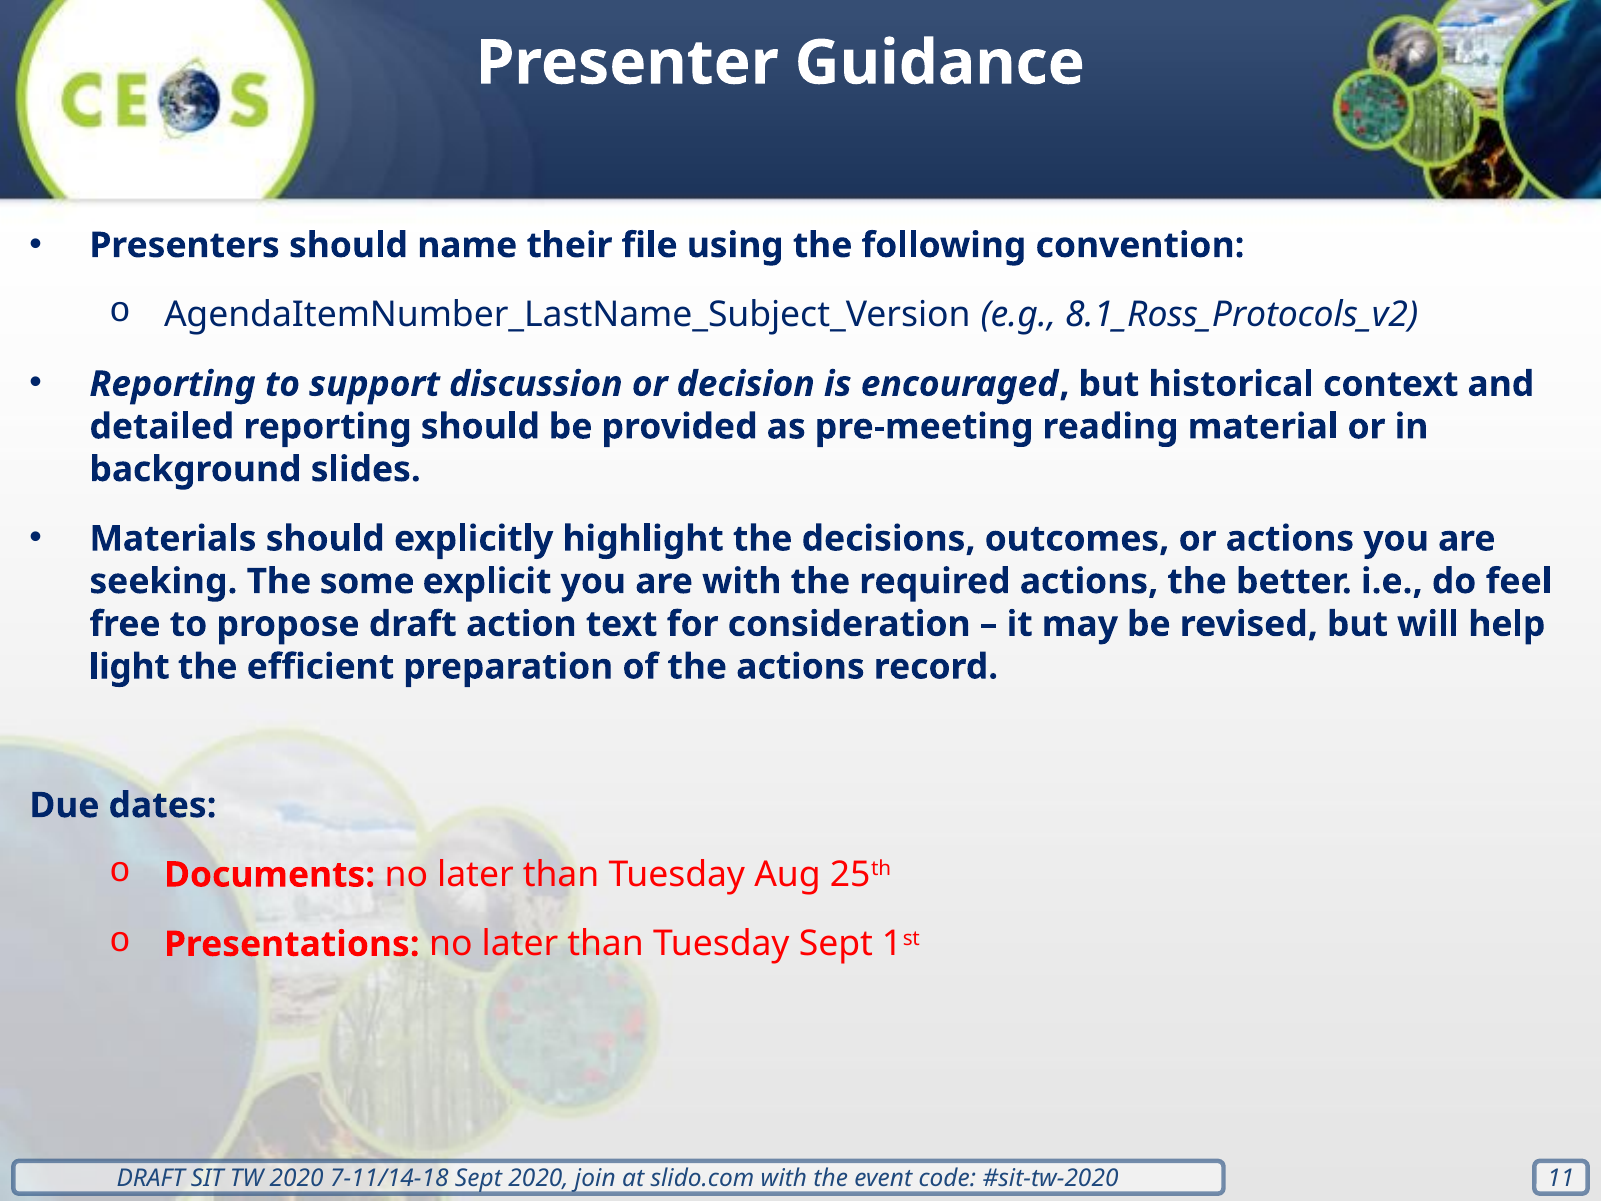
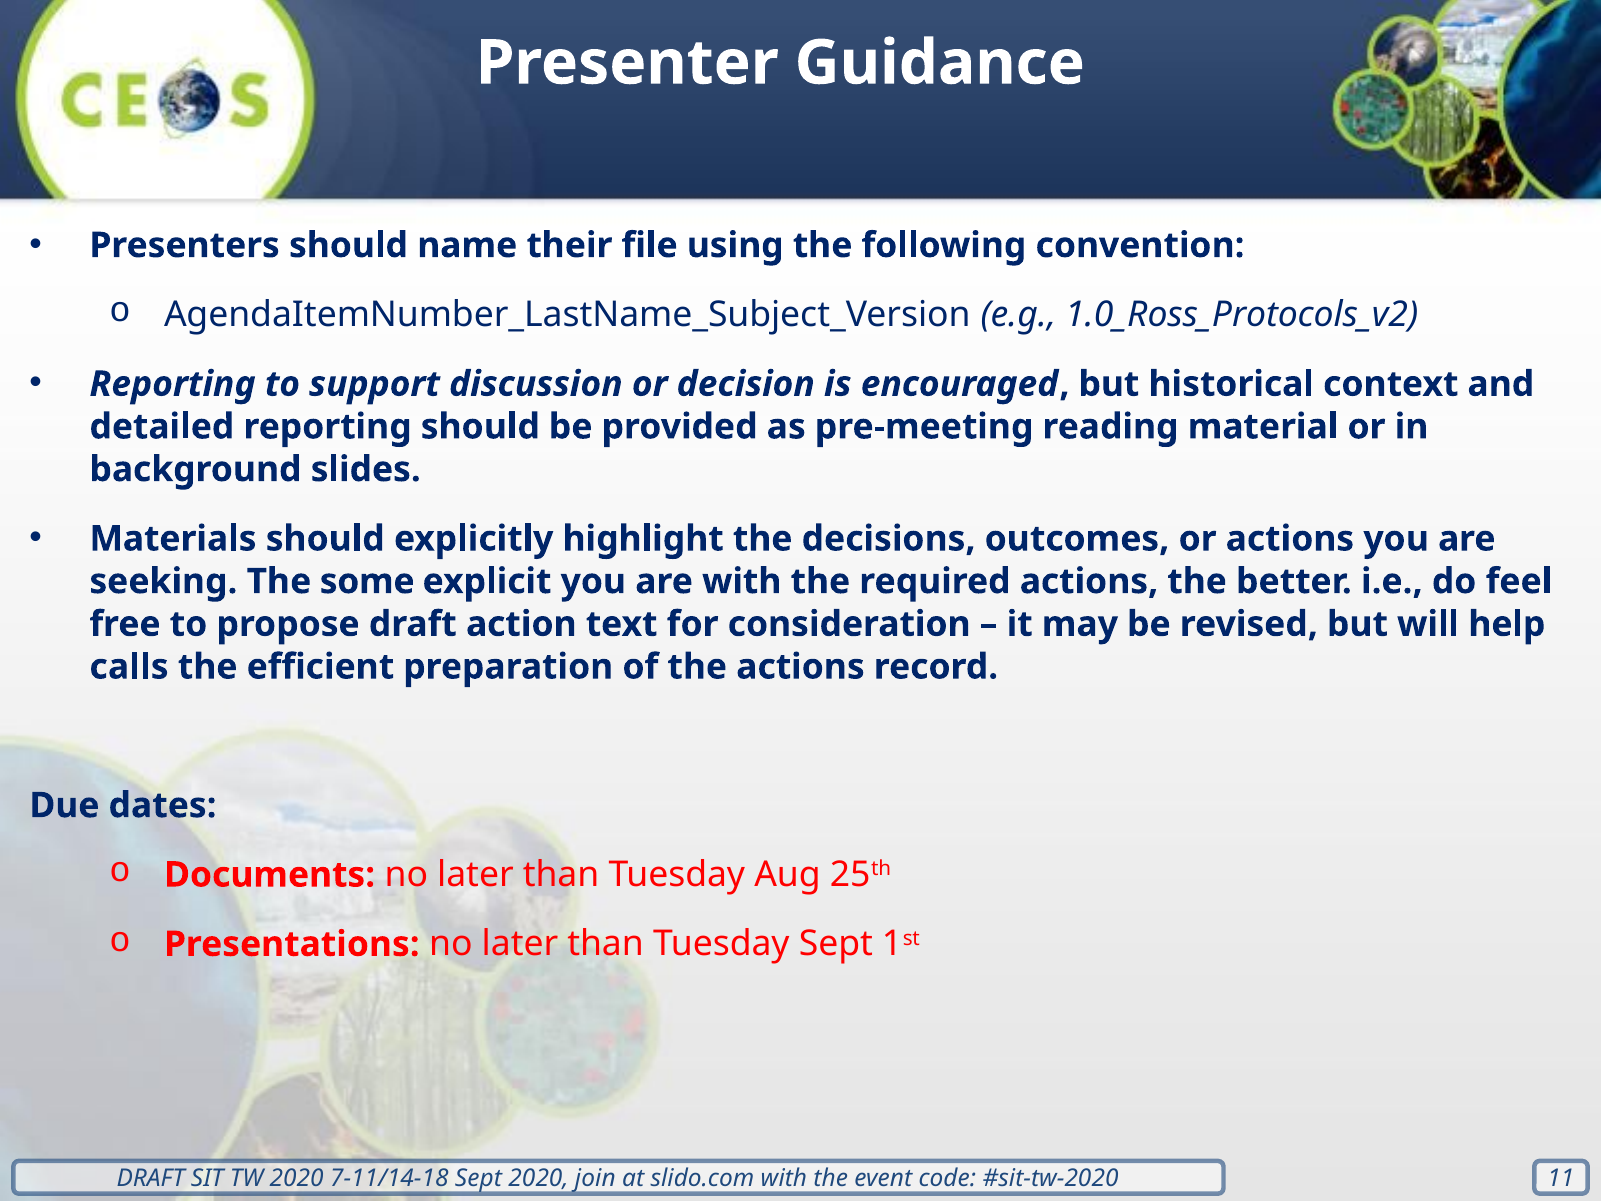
8.1_Ross_Protocols_v2: 8.1_Ross_Protocols_v2 -> 1.0_Ross_Protocols_v2
light: light -> calls
